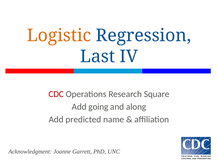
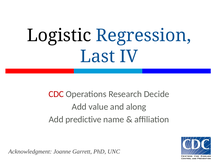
Logistic colour: orange -> black
Square: Square -> Decide
going: going -> value
predicted: predicted -> predictive
